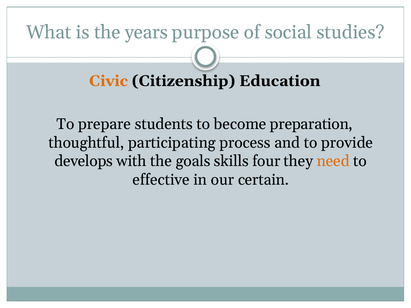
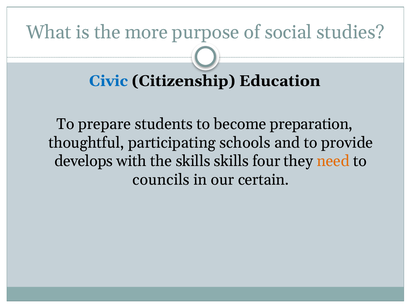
years: years -> more
Civic colour: orange -> blue
process: process -> schools
the goals: goals -> skills
effective: effective -> councils
